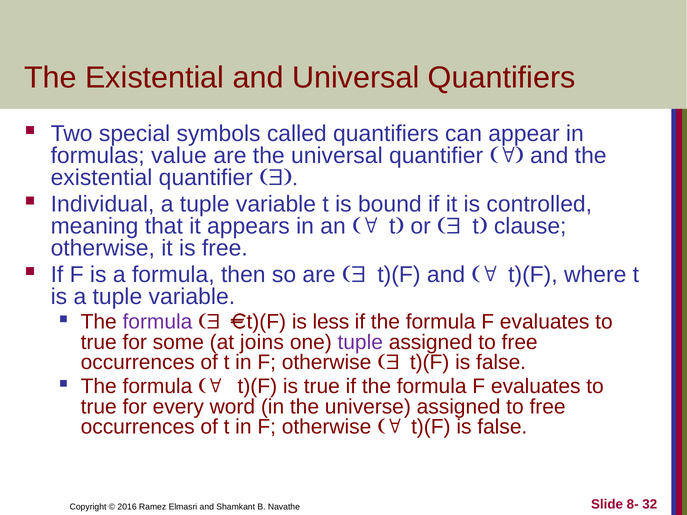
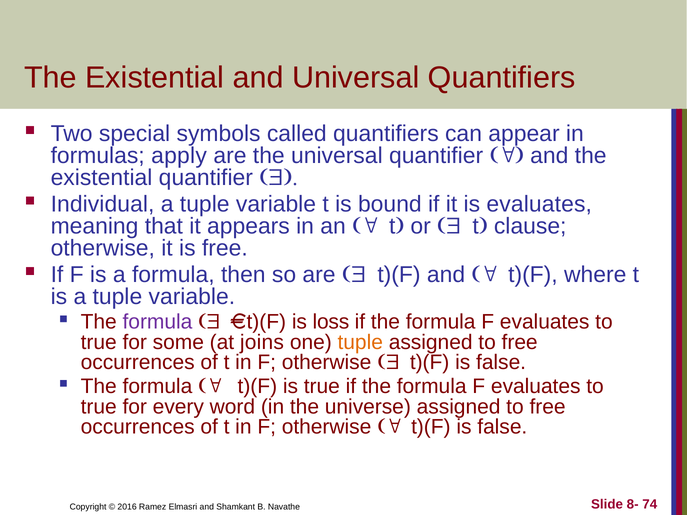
value: value -> apply
is controlled: controlled -> evaluates
less: less -> loss
tuple at (360, 342) colour: purple -> orange
32: 32 -> 74
